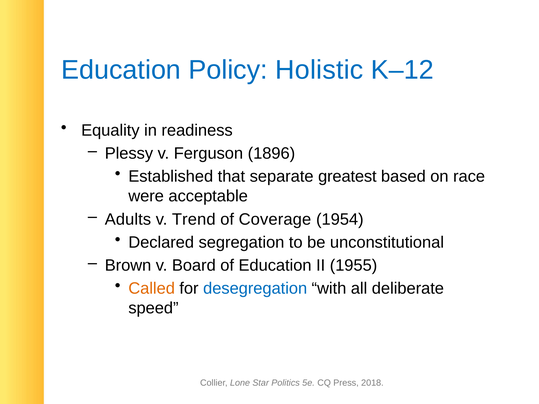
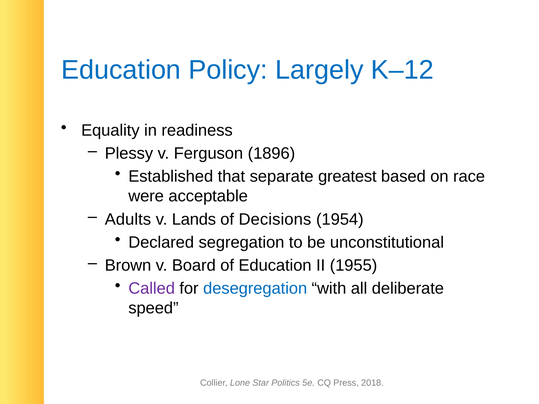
Holistic: Holistic -> Largely
Trend: Trend -> Lands
Coverage: Coverage -> Decisions
Called colour: orange -> purple
